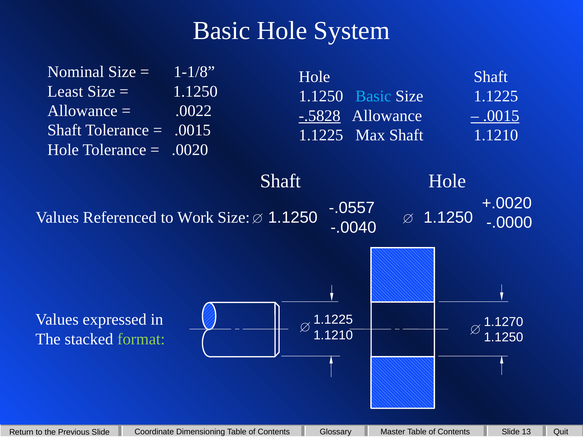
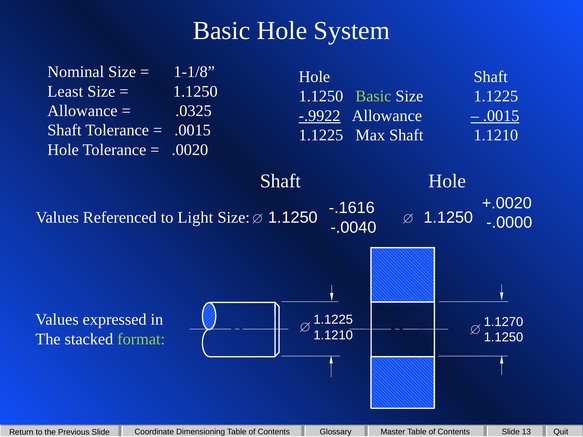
Basic at (373, 96) colour: light blue -> light green
.0022: .0022 -> .0325
-.5828: -.5828 -> -.9922
-.0557: -.0557 -> -.1616
Work: Work -> Light
